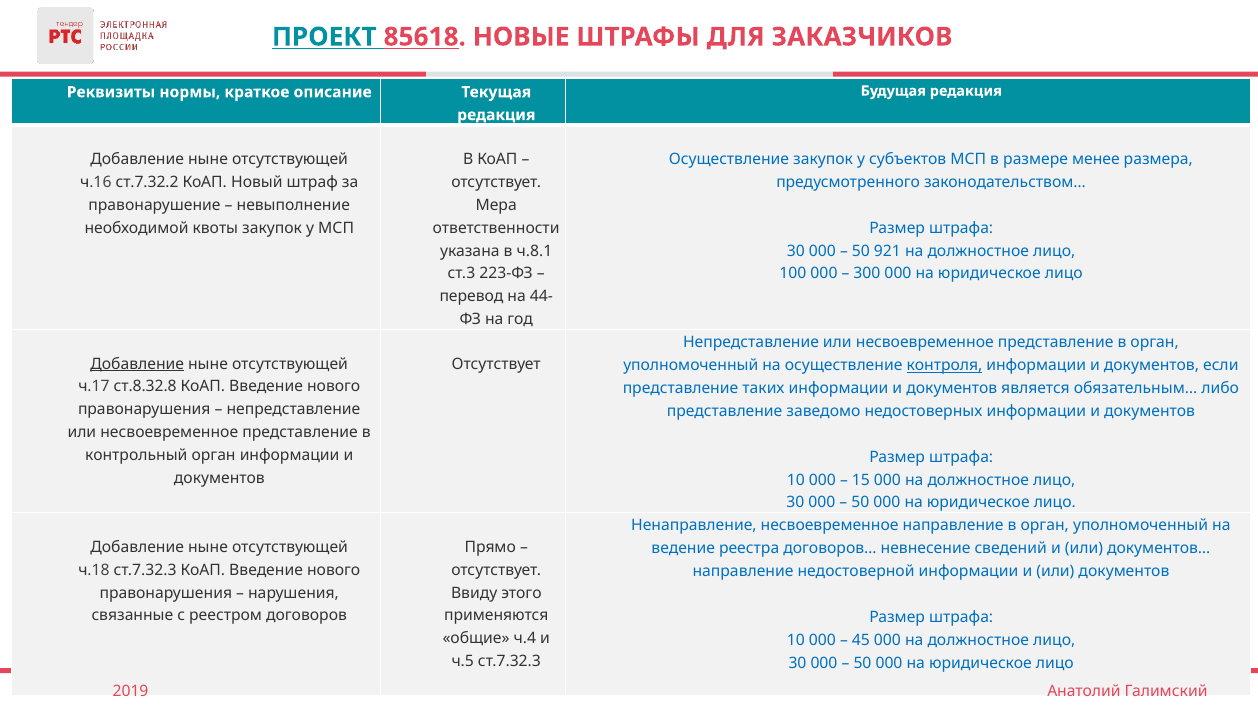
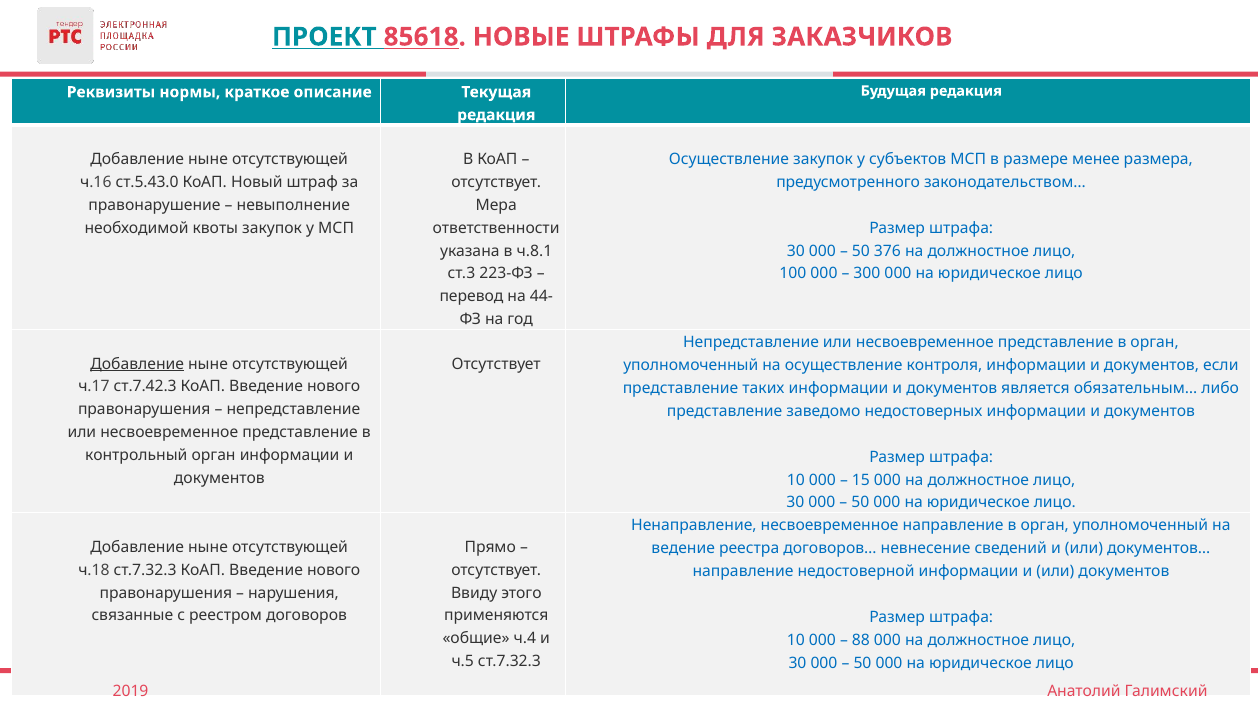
ст.7.32.2: ст.7.32.2 -> ст.5.43.0
921: 921 -> 376
контроля underline: present -> none
ст.8.32.8: ст.8.32.8 -> ст.7.42.3
45: 45 -> 88
